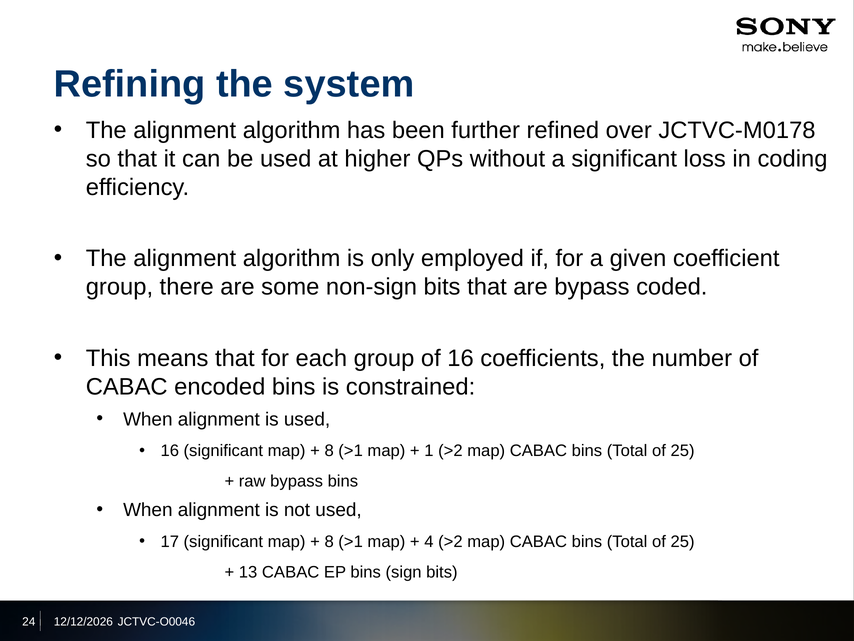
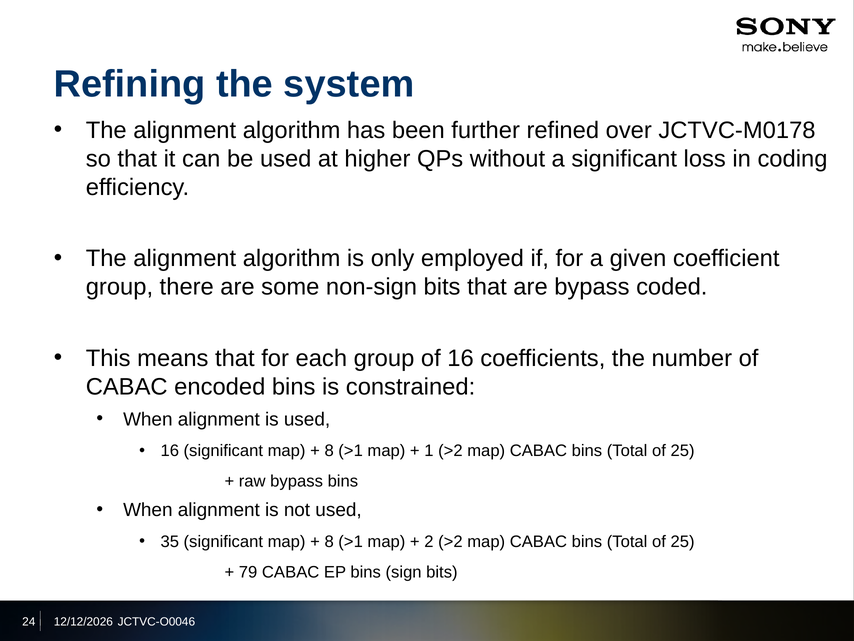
17: 17 -> 35
4: 4 -> 2
13: 13 -> 79
